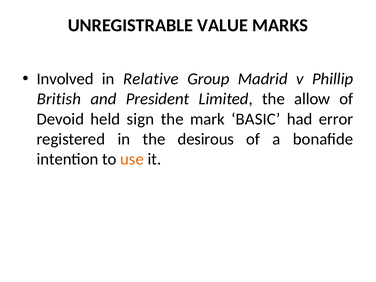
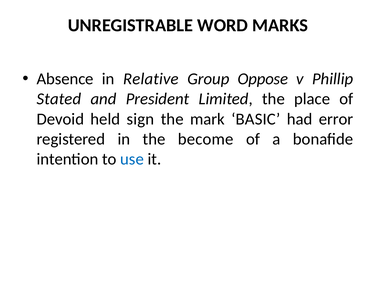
VALUE: VALUE -> WORD
Involved: Involved -> Absence
Madrid: Madrid -> Oppose
British: British -> Stated
allow: allow -> place
desirous: desirous -> become
use colour: orange -> blue
